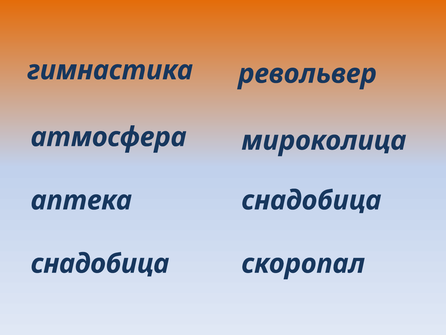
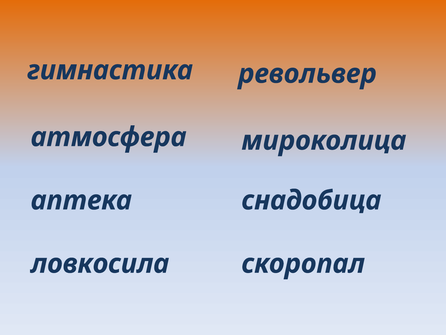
снадобица at (100, 263): снадобица -> ловкосила
